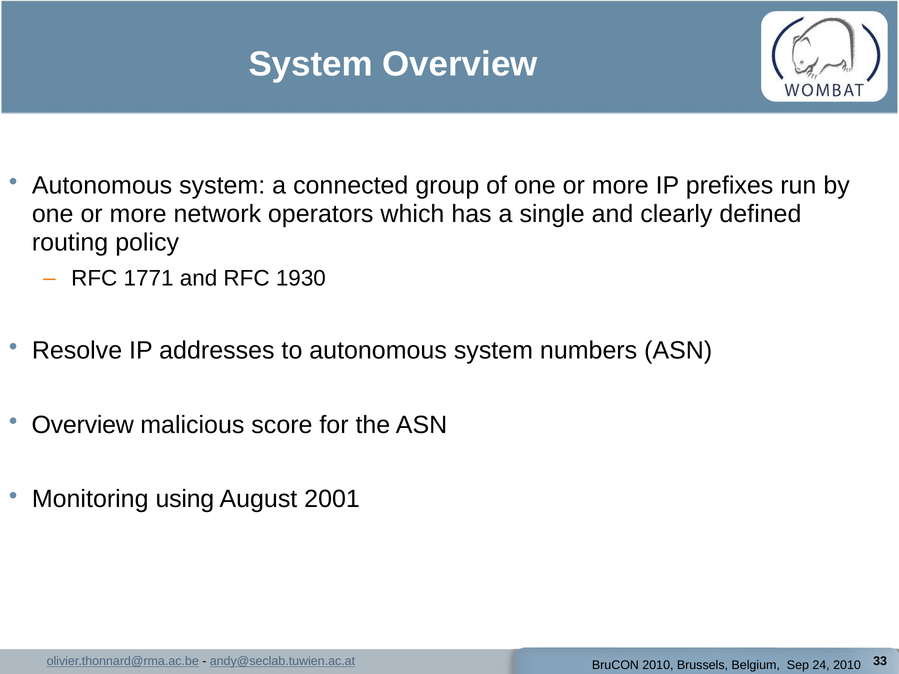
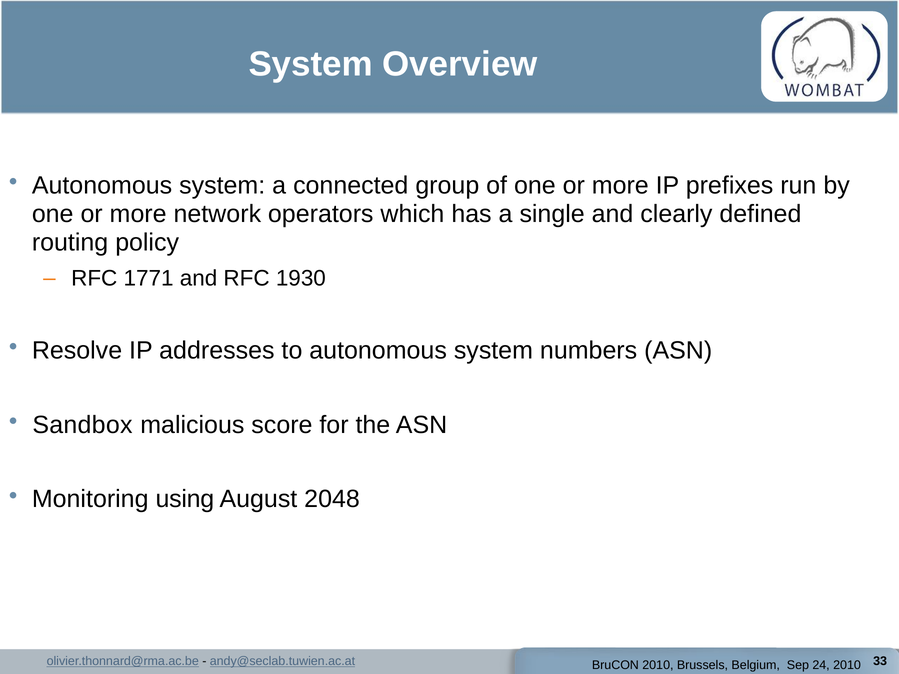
Overview at (83, 425): Overview -> Sandbox
2001: 2001 -> 2048
